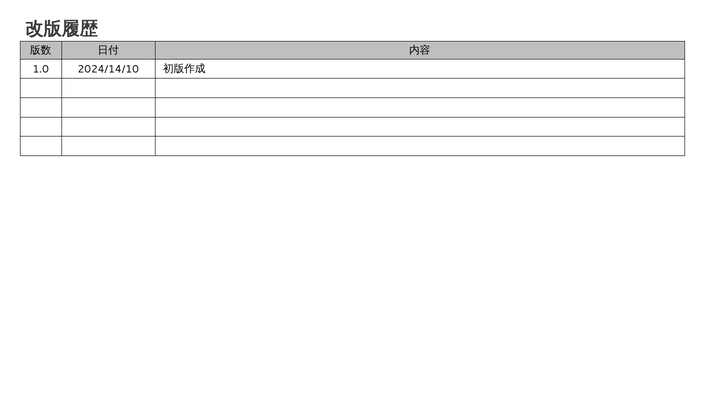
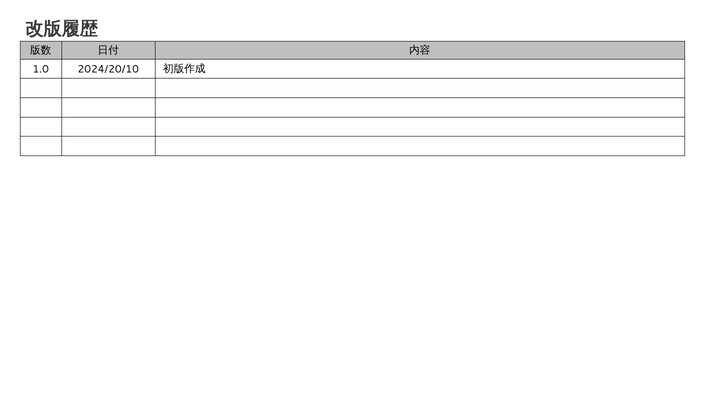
2024/14/10: 2024/14/10 -> 2024/20/10
